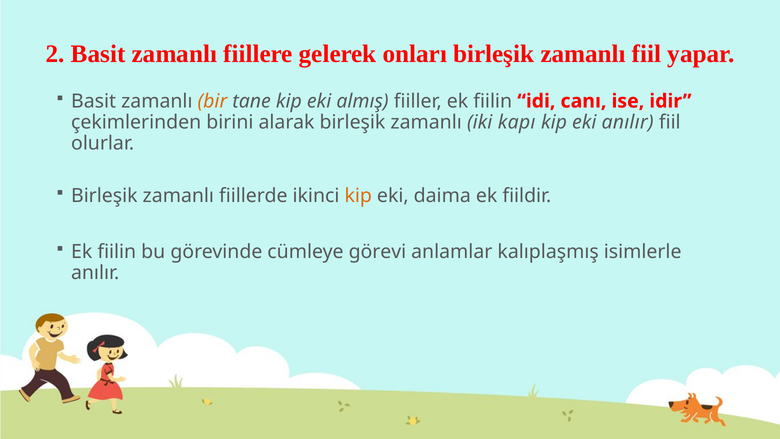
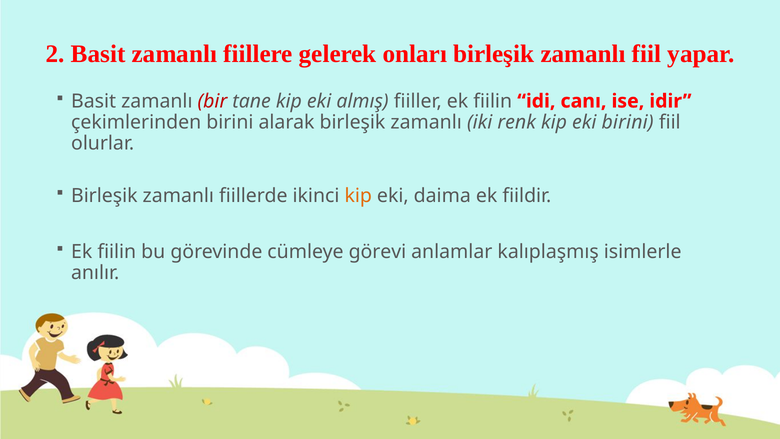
bir colour: orange -> red
kapı: kapı -> renk
eki anılır: anılır -> birini
